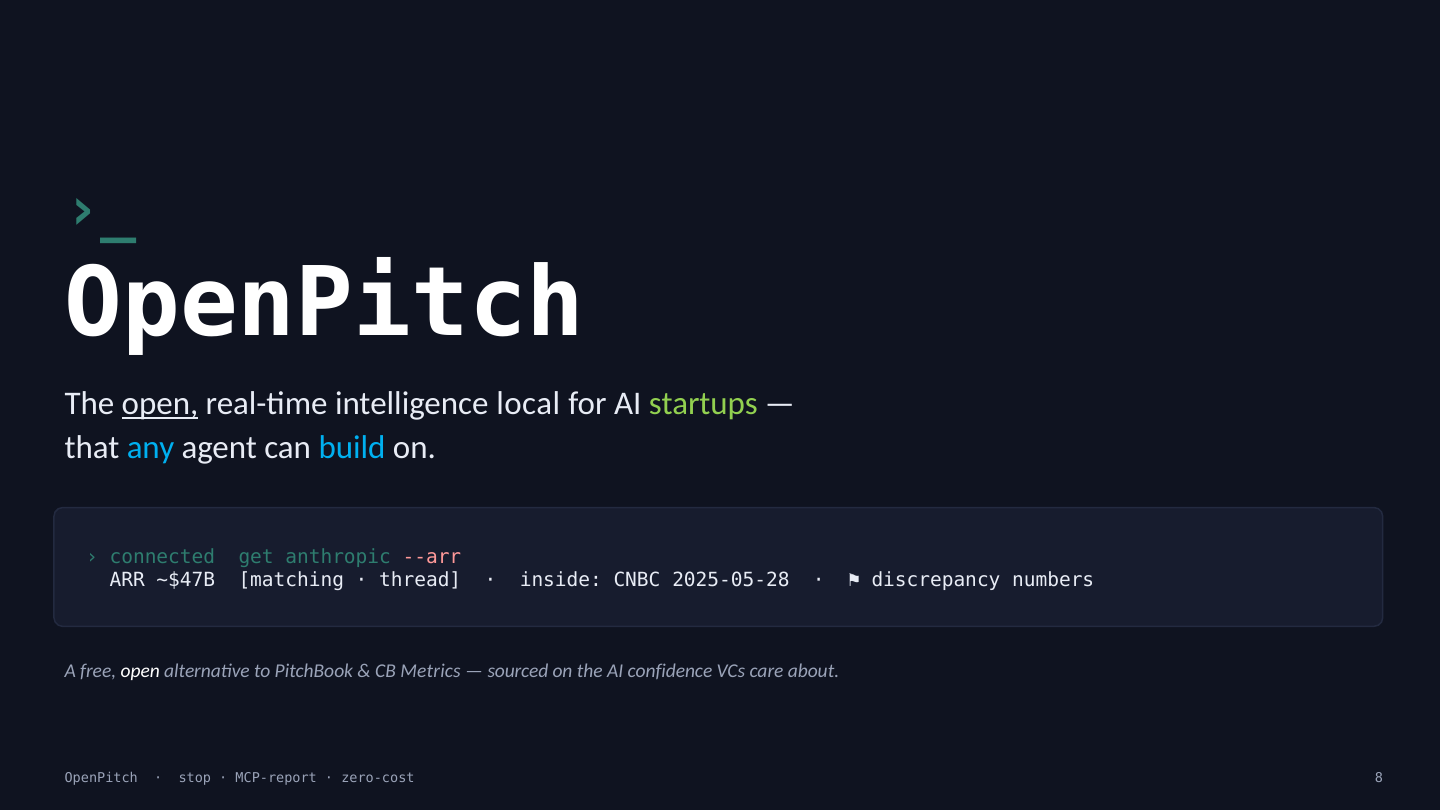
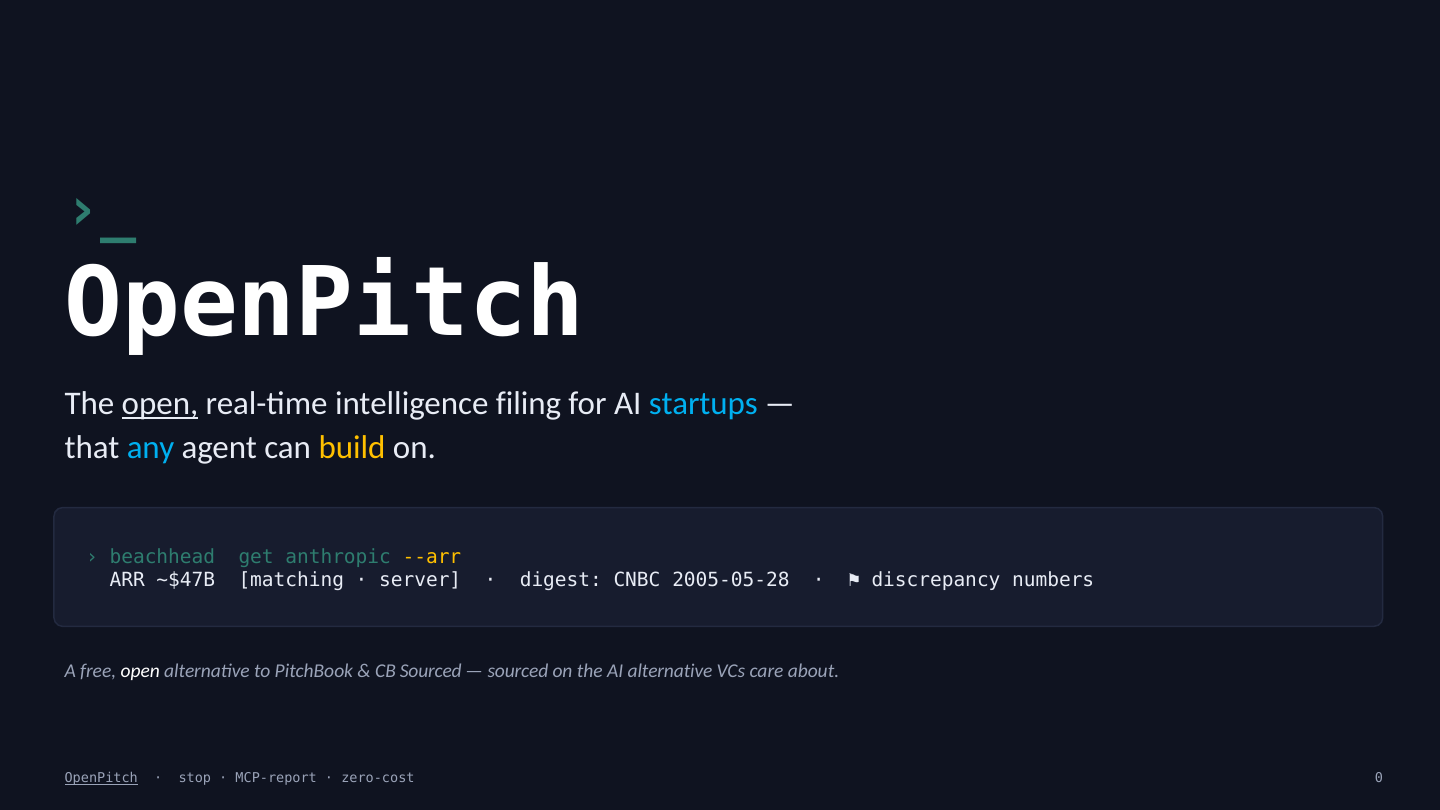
local: local -> filing
startups colour: light green -> light blue
build colour: light blue -> yellow
connected: connected -> beachhead
--arr colour: pink -> yellow
thread: thread -> server
inside: inside -> digest
2025-05-28: 2025-05-28 -> 2005-05-28
CB Metrics: Metrics -> Sourced
AI confidence: confidence -> alternative
OpenPitch at (101, 779) underline: none -> present
8: 8 -> 0
